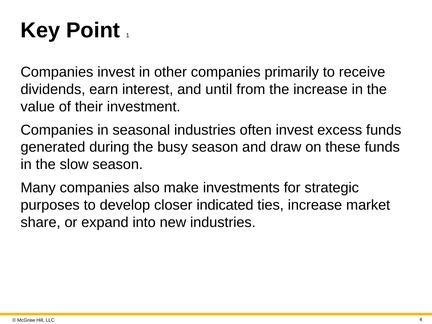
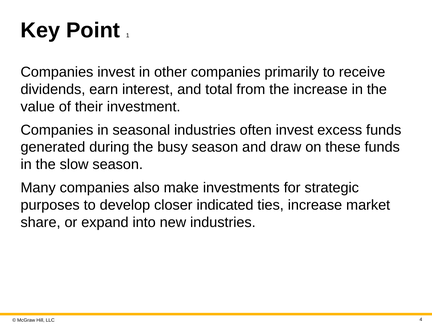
until: until -> total
